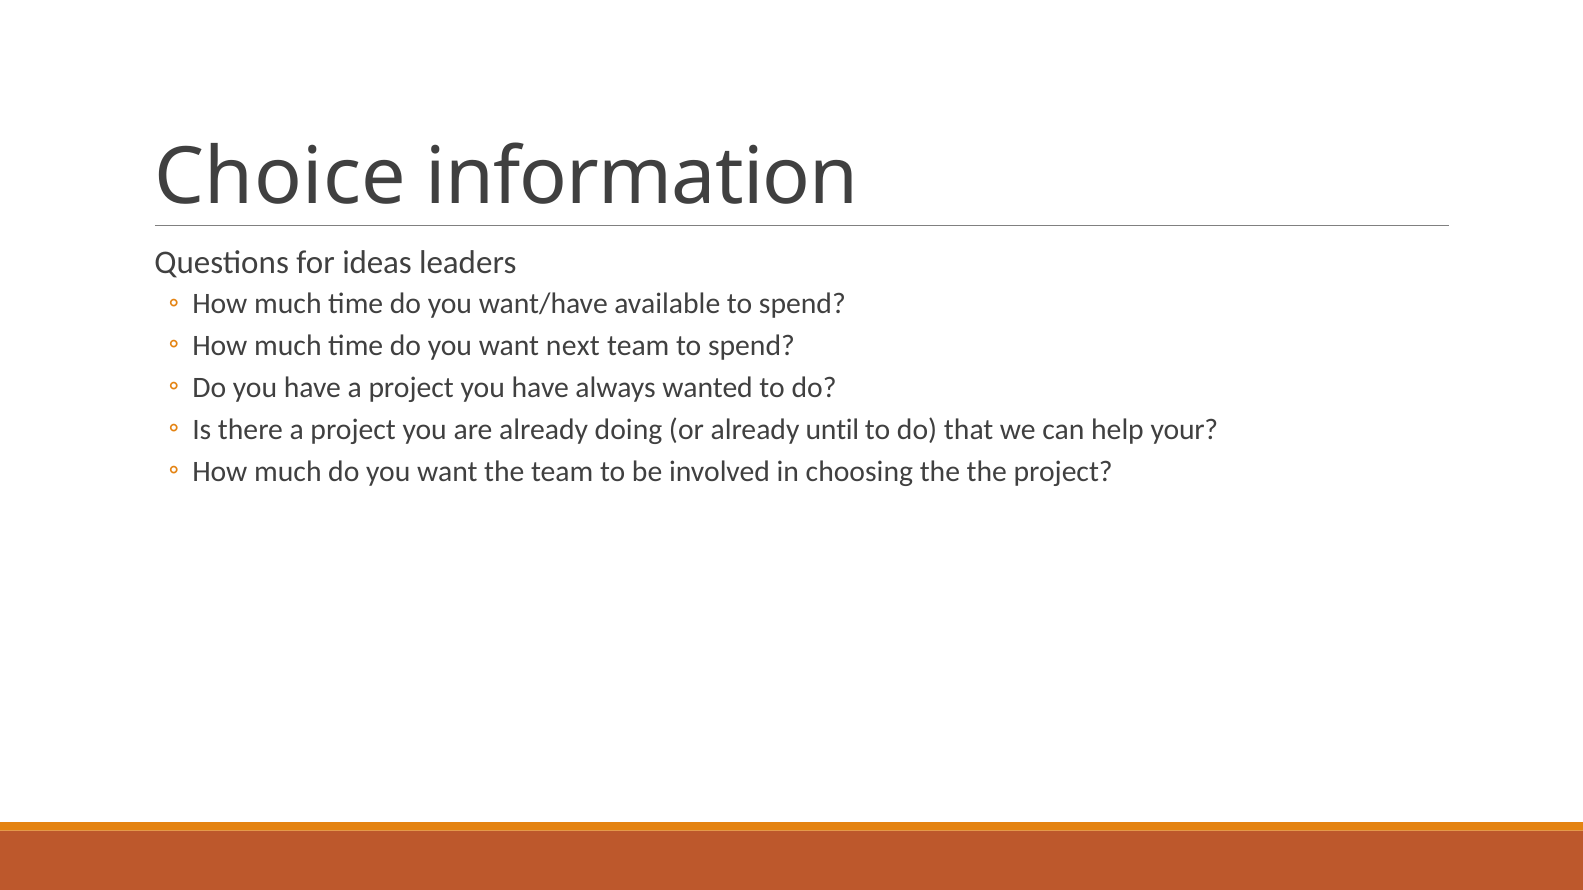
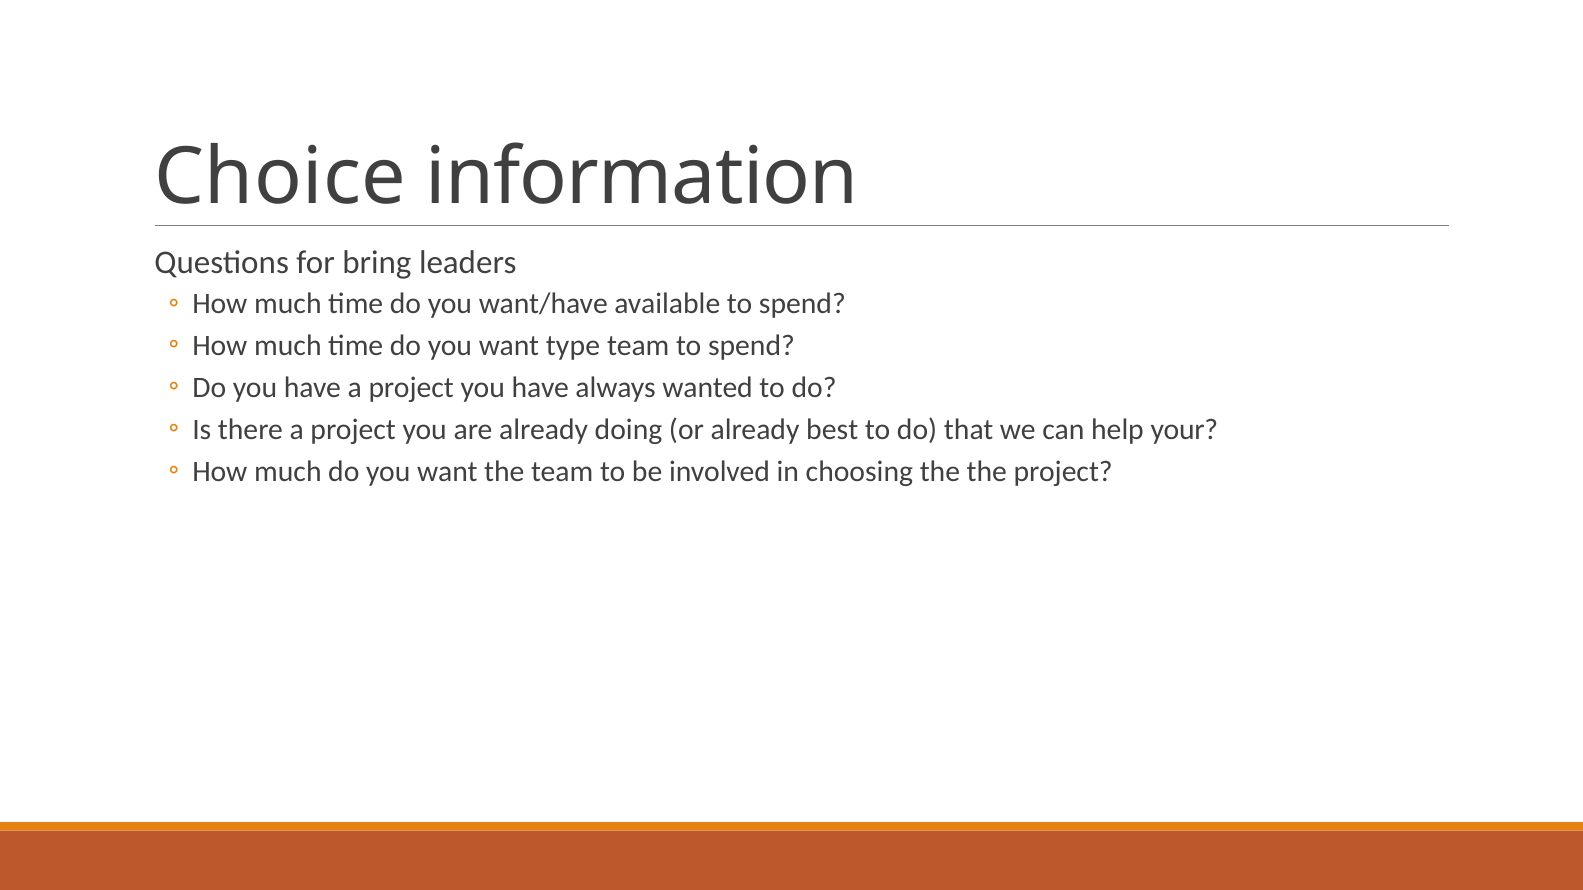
ideas: ideas -> bring
next: next -> type
until: until -> best
